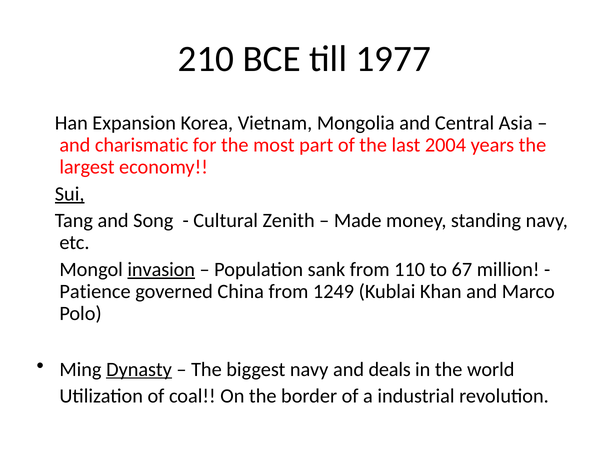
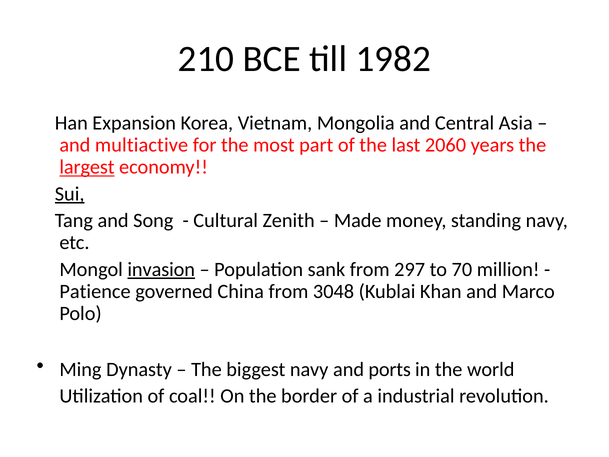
1977: 1977 -> 1982
charismatic: charismatic -> multiactive
2004: 2004 -> 2060
largest underline: none -> present
110: 110 -> 297
67: 67 -> 70
1249: 1249 -> 3048
Dynasty underline: present -> none
deals: deals -> ports
